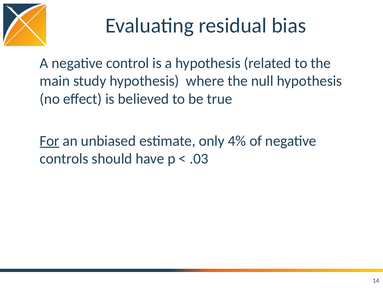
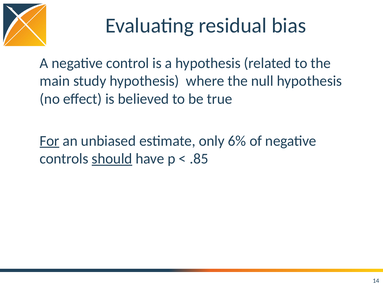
4%: 4% -> 6%
should underline: none -> present
.03: .03 -> .85
